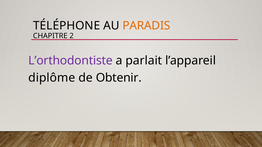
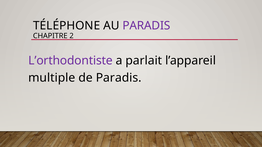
PARADIS at (146, 26) colour: orange -> purple
diplôme: diplôme -> multiple
de Obtenir: Obtenir -> Paradis
